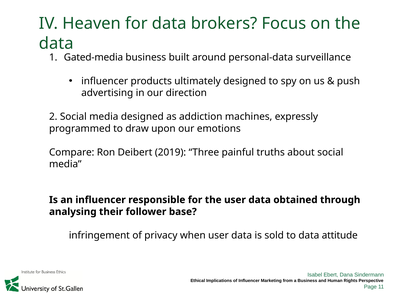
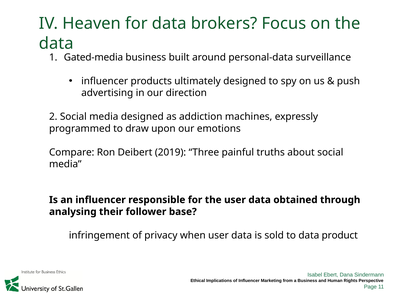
attitude: attitude -> product
